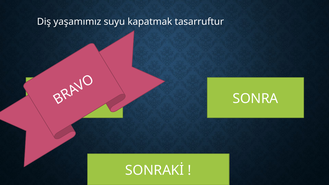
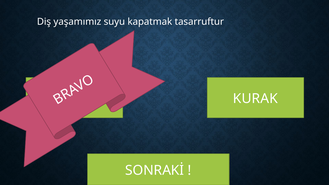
SONRA: SONRA -> KURAK
